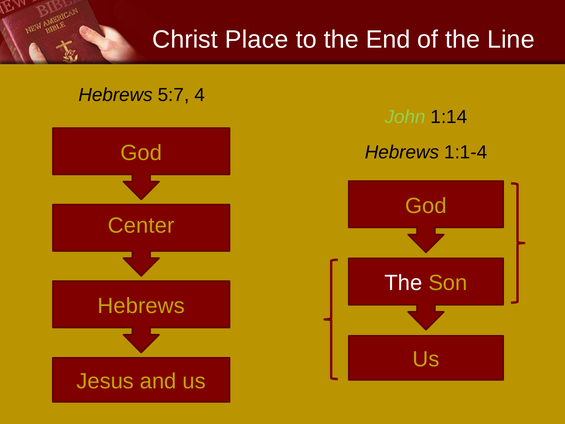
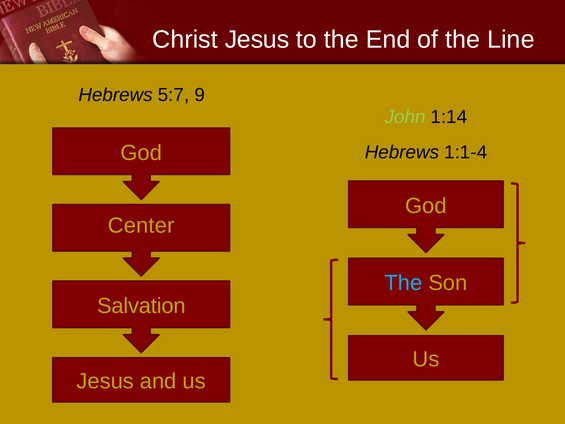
Christ Place: Place -> Jesus
4: 4 -> 9
The at (403, 283) colour: white -> light blue
Hebrews at (141, 306): Hebrews -> Salvation
